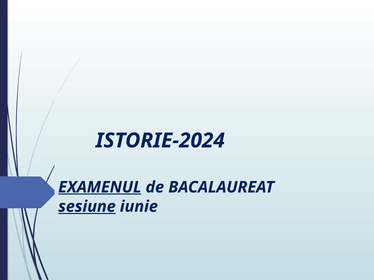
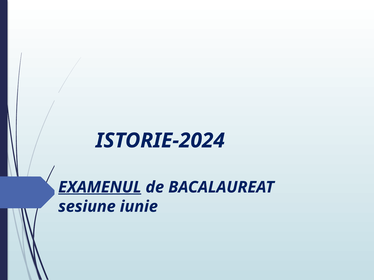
sesiune underline: present -> none
